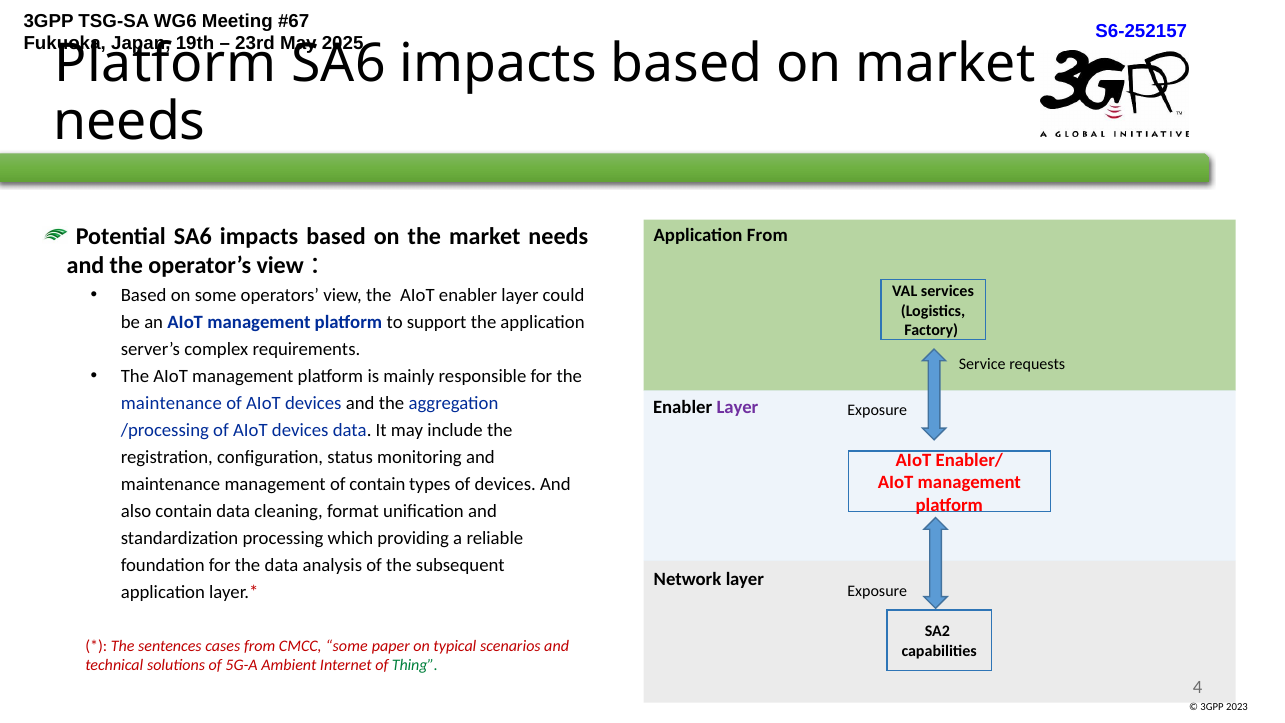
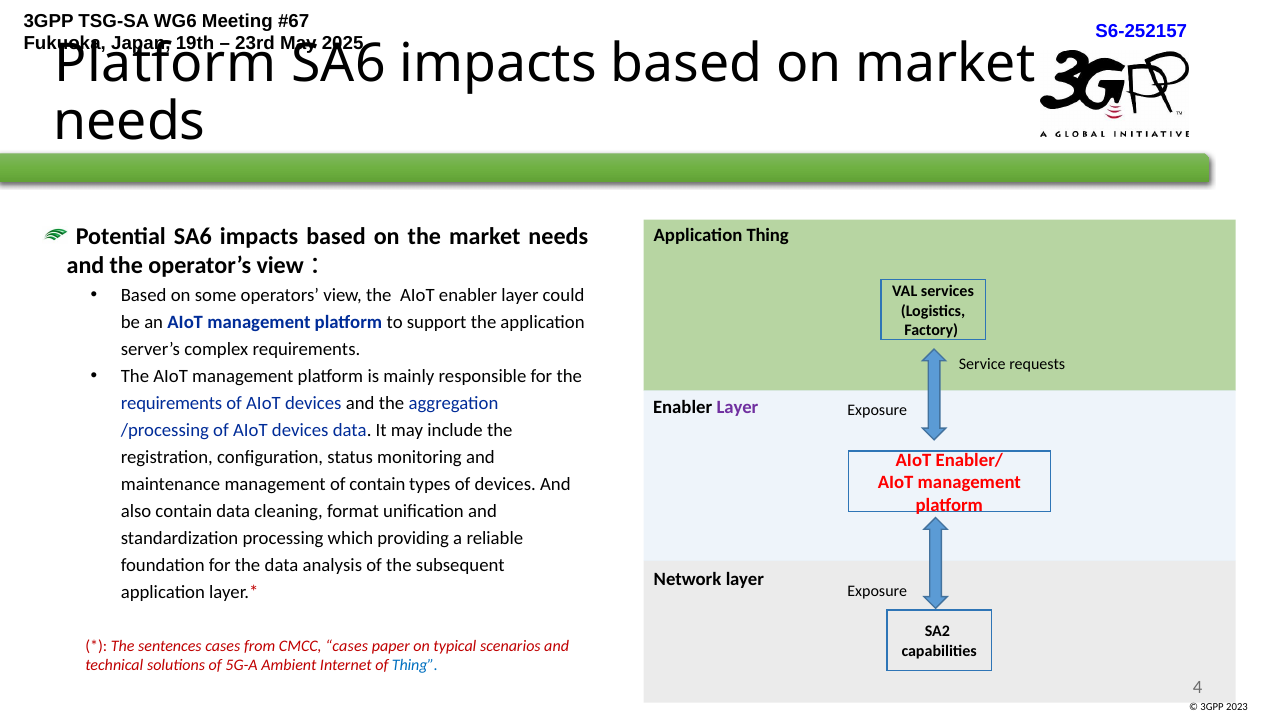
Application From: From -> Thing
maintenance at (171, 403): maintenance -> requirements
CMCC some: some -> cases
Thing at (415, 665) colour: green -> blue
